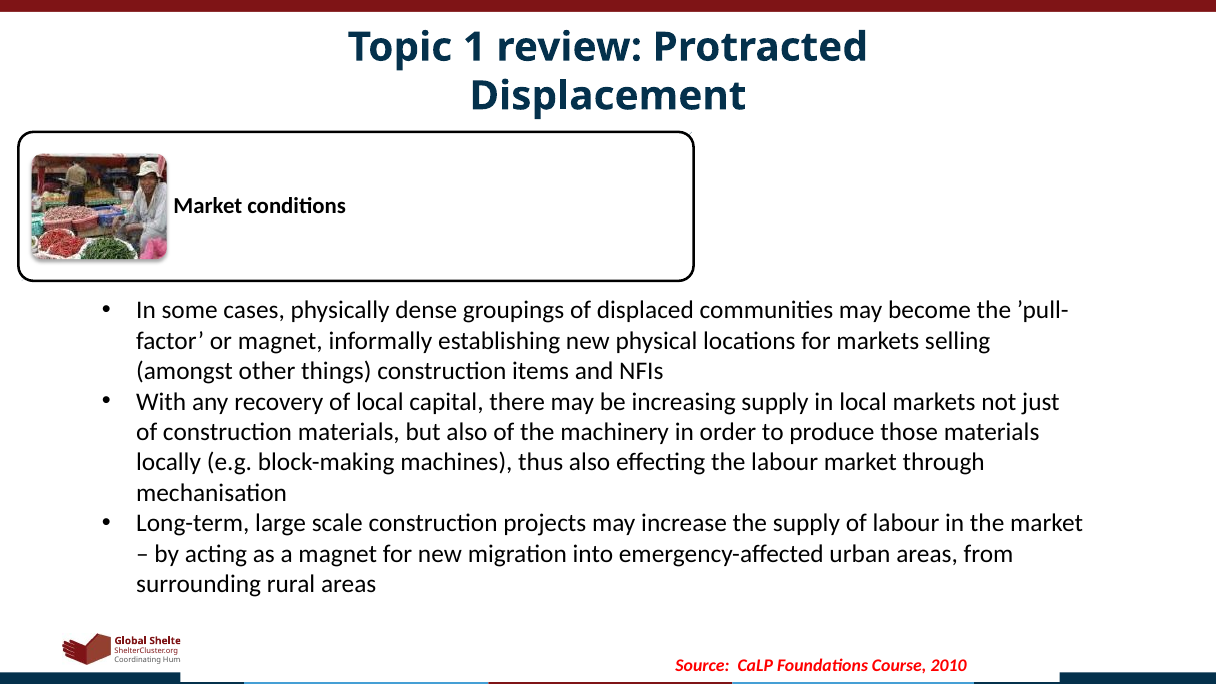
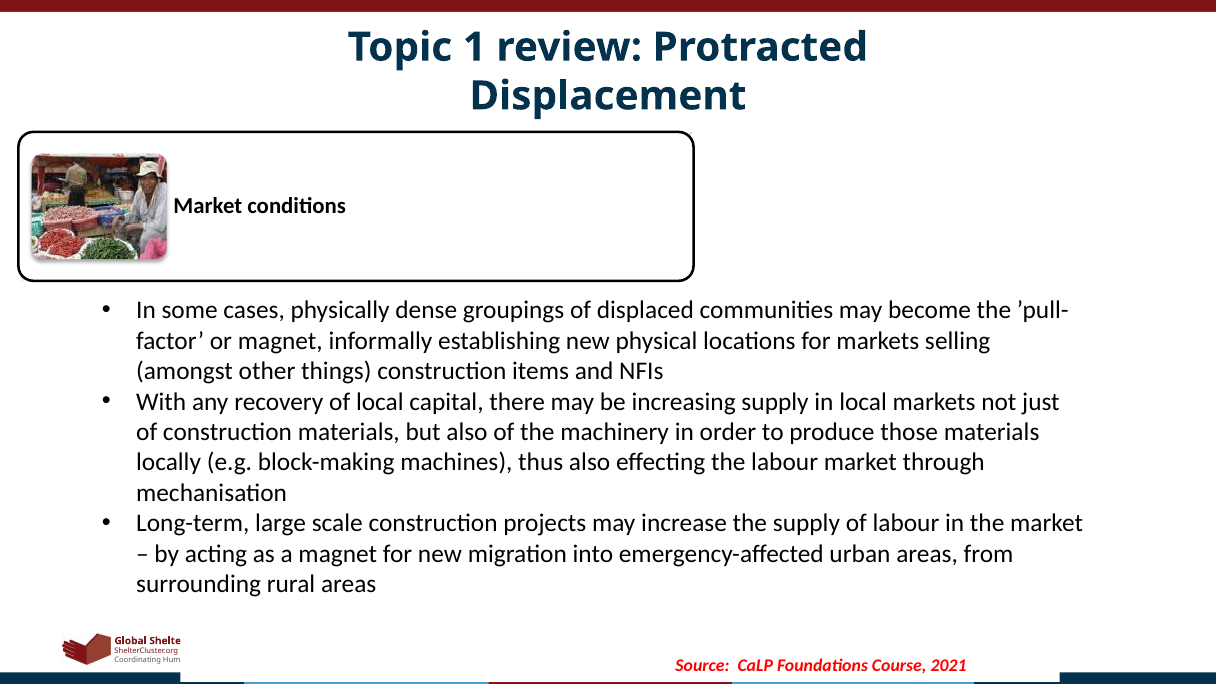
2010: 2010 -> 2021
